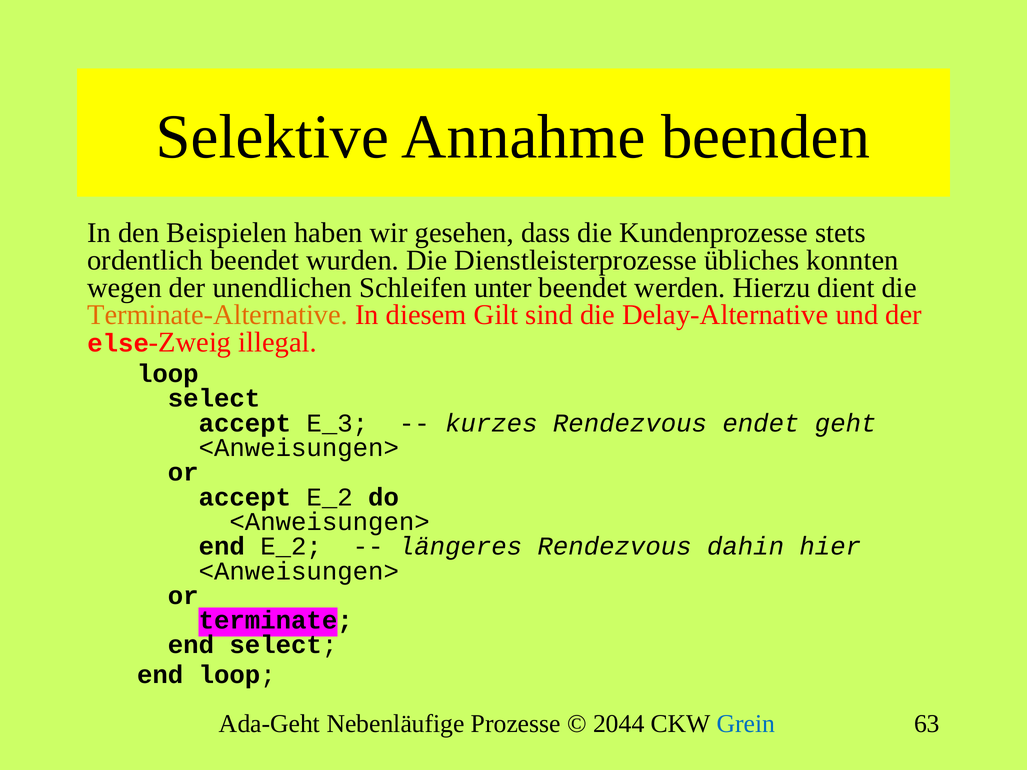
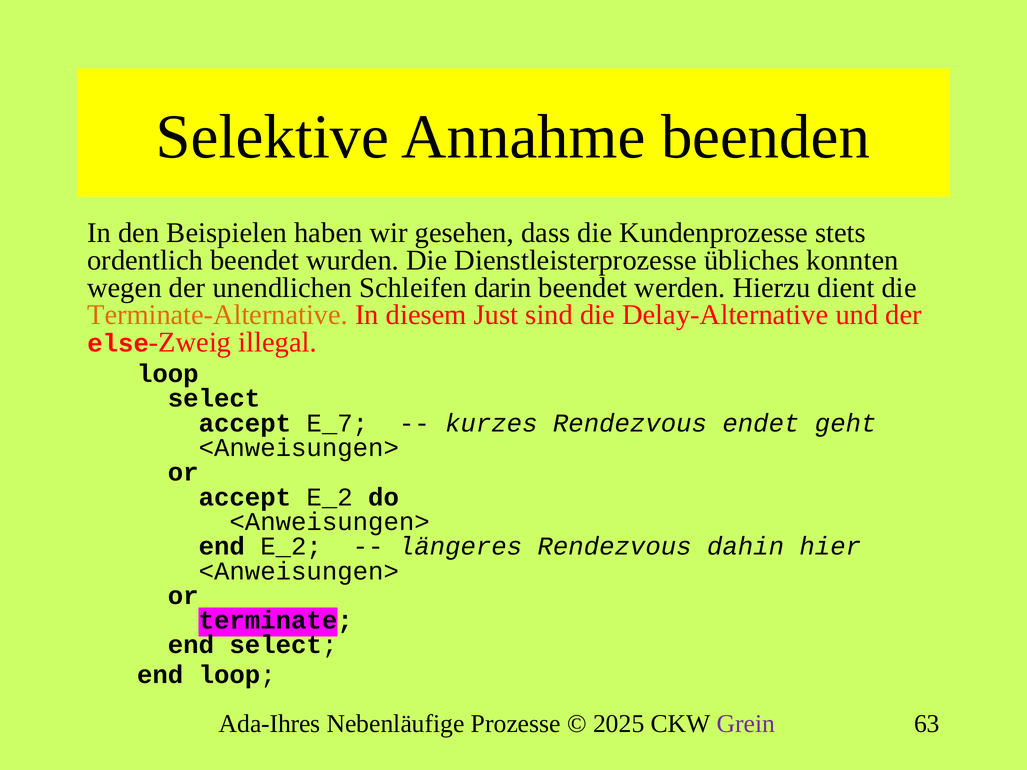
unter: unter -> darin
Gilt: Gilt -> Just
E_3: E_3 -> E_7
Ada-Geht: Ada-Geht -> Ada-Ihres
2044: 2044 -> 2025
Grein colour: blue -> purple
